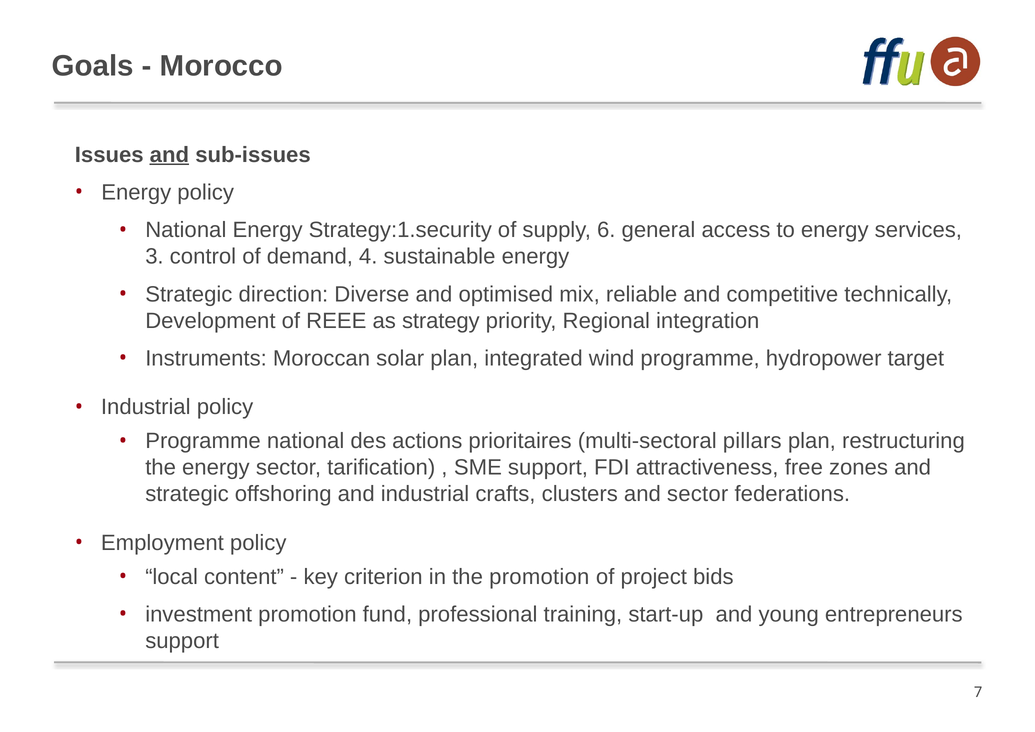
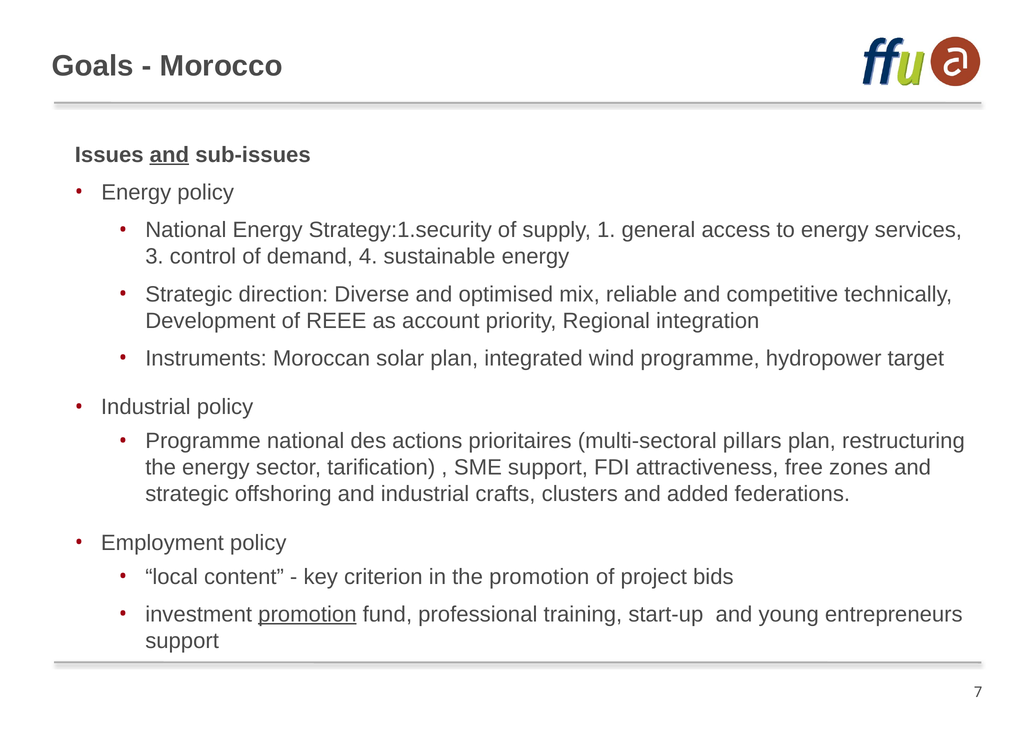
6: 6 -> 1
strategy: strategy -> account
and sector: sector -> added
promotion at (307, 615) underline: none -> present
